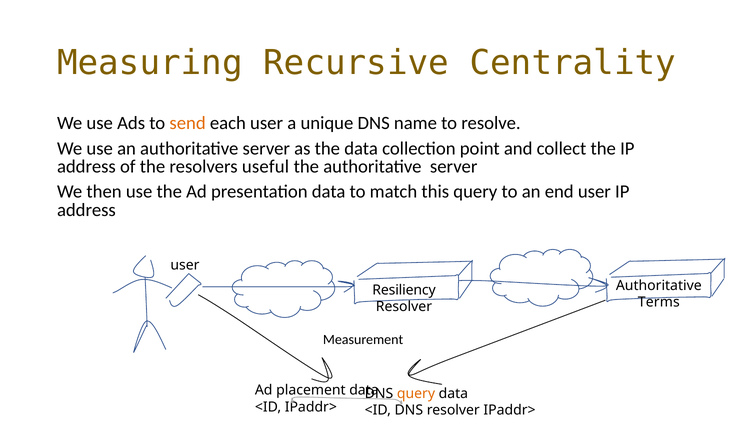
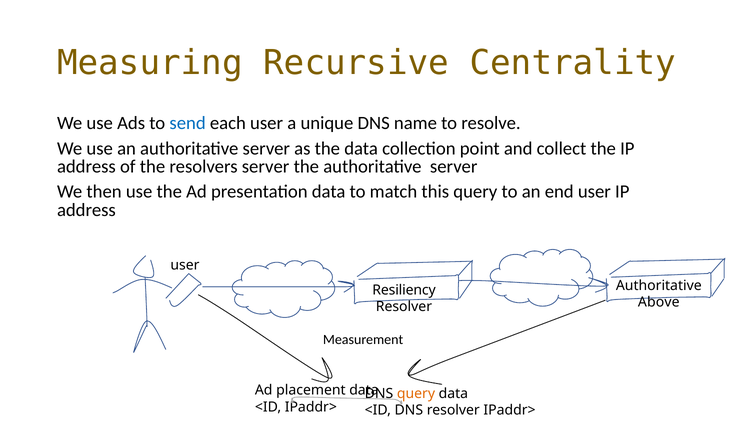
send colour: orange -> blue
resolvers useful: useful -> server
Terms: Terms -> Above
